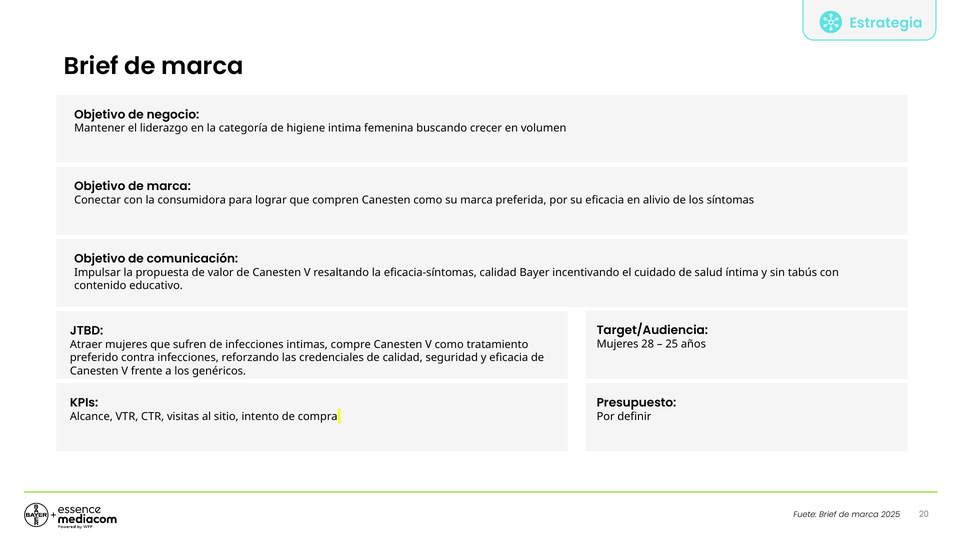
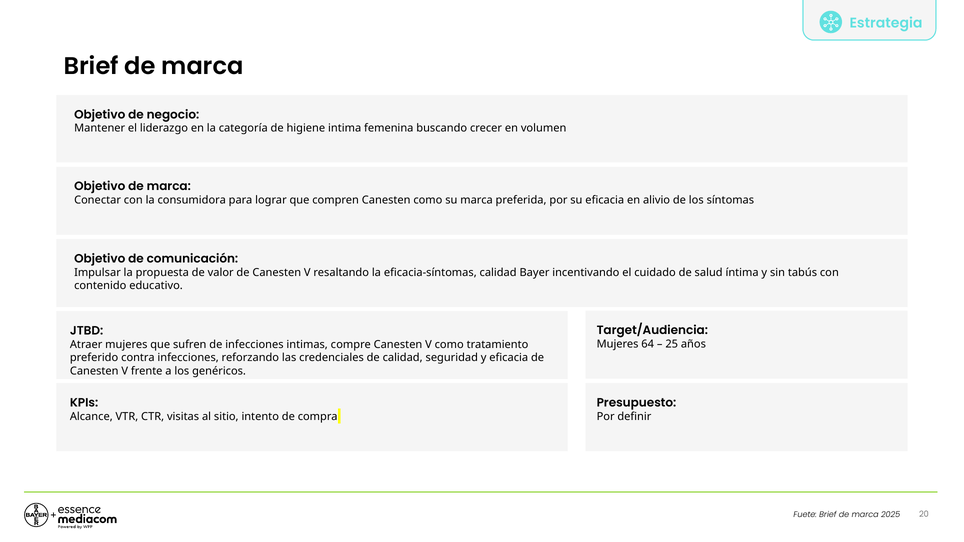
28: 28 -> 64
